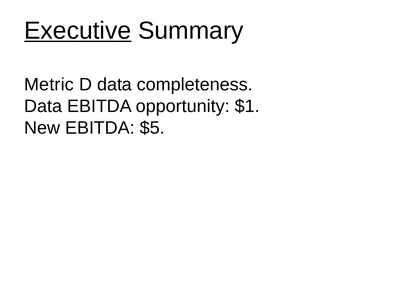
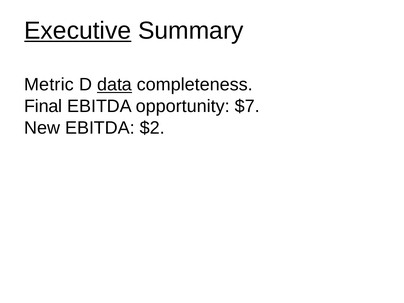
data at (114, 85) underline: none -> present
Data at (43, 106): Data -> Final
$1: $1 -> $7
$5: $5 -> $2
